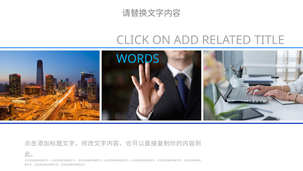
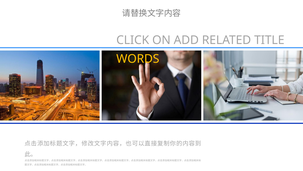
WORDS colour: light blue -> yellow
